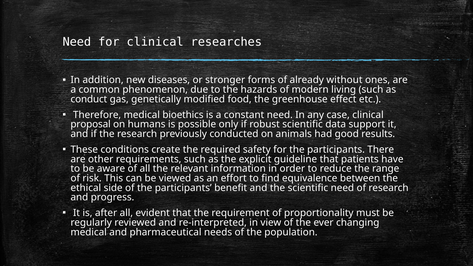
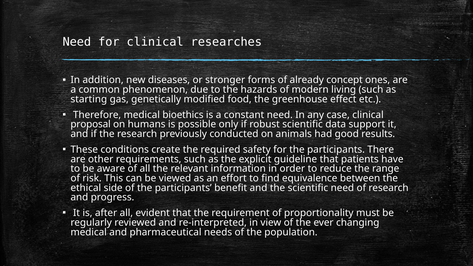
without: without -> concept
conduct: conduct -> starting
